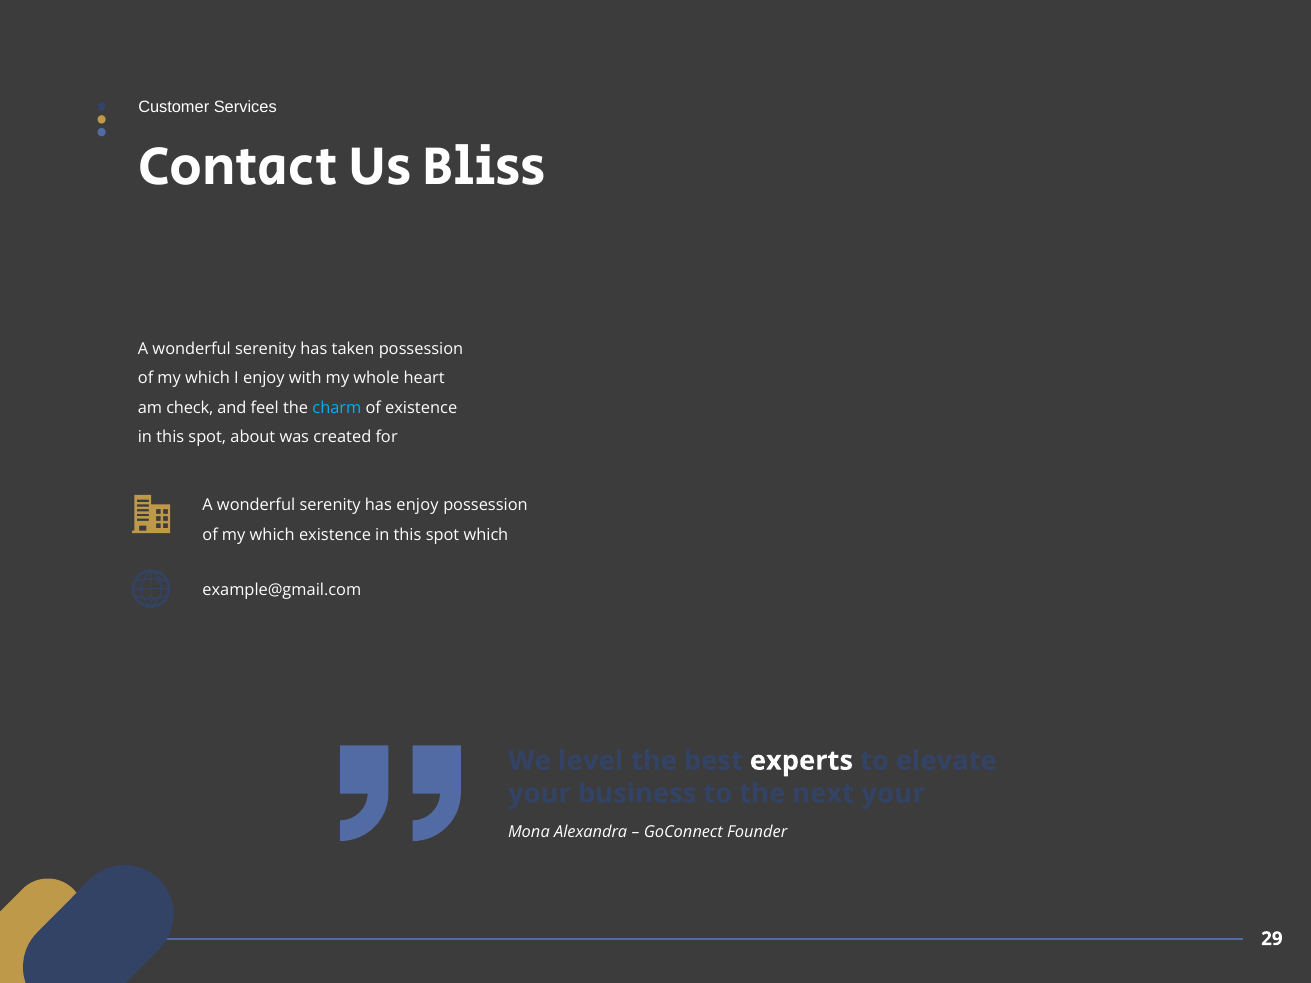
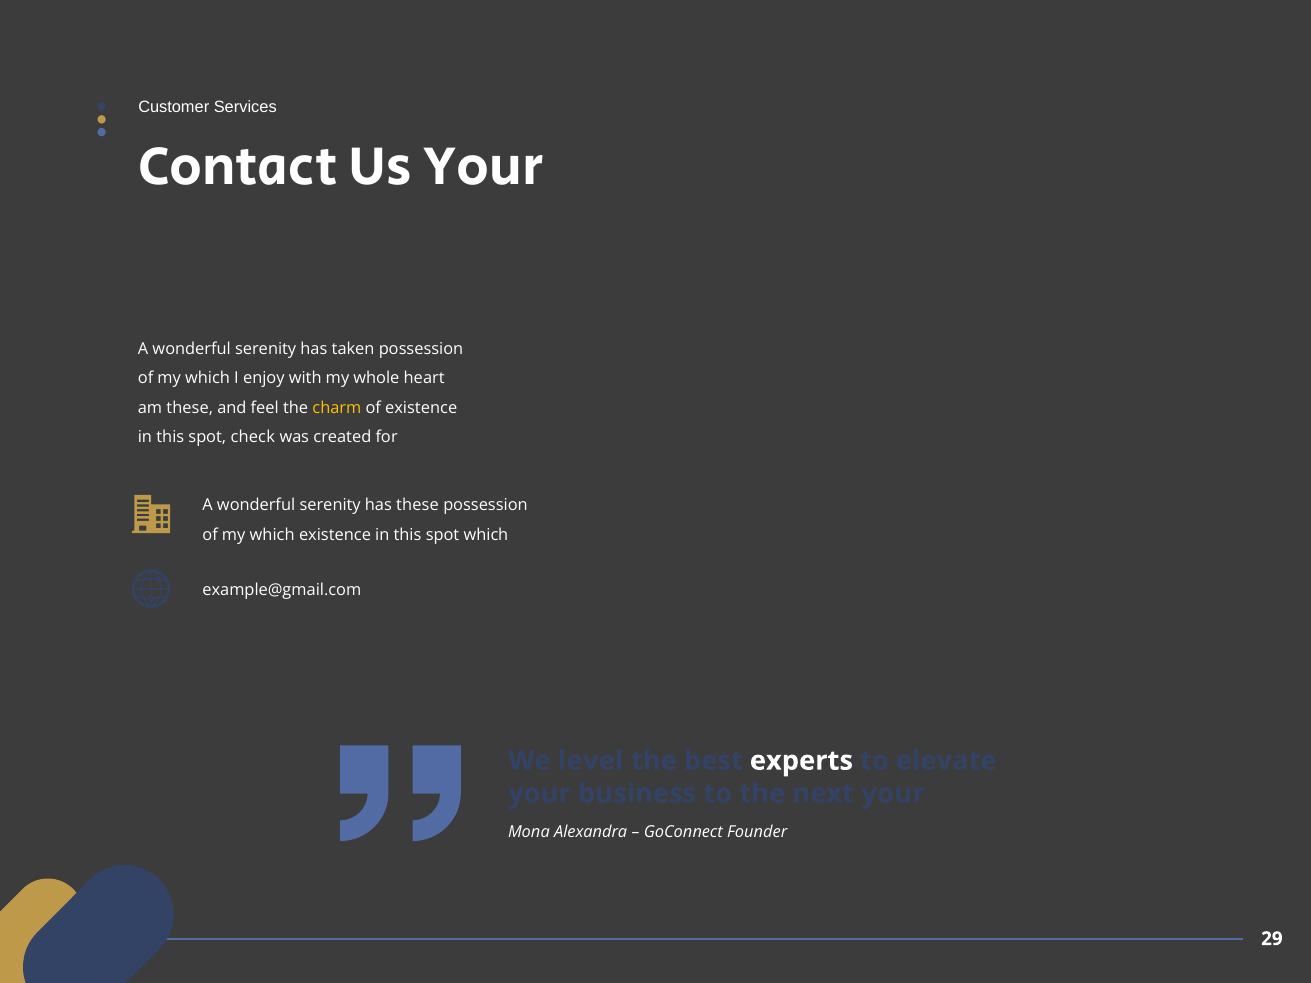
Us Bliss: Bliss -> Your
am check: check -> these
charm colour: light blue -> yellow
about: about -> check
has enjoy: enjoy -> these
